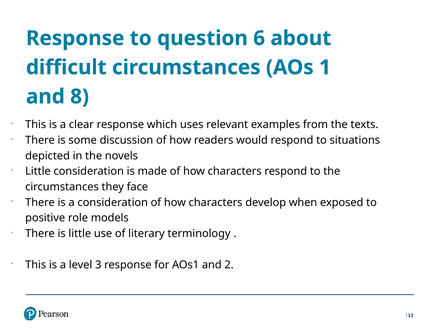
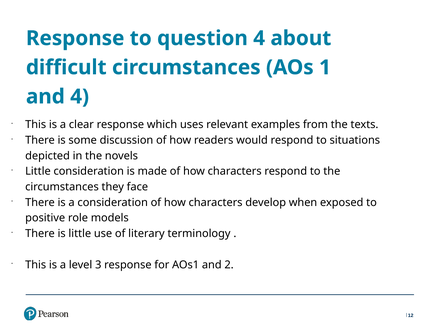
question 6: 6 -> 4
and 8: 8 -> 4
